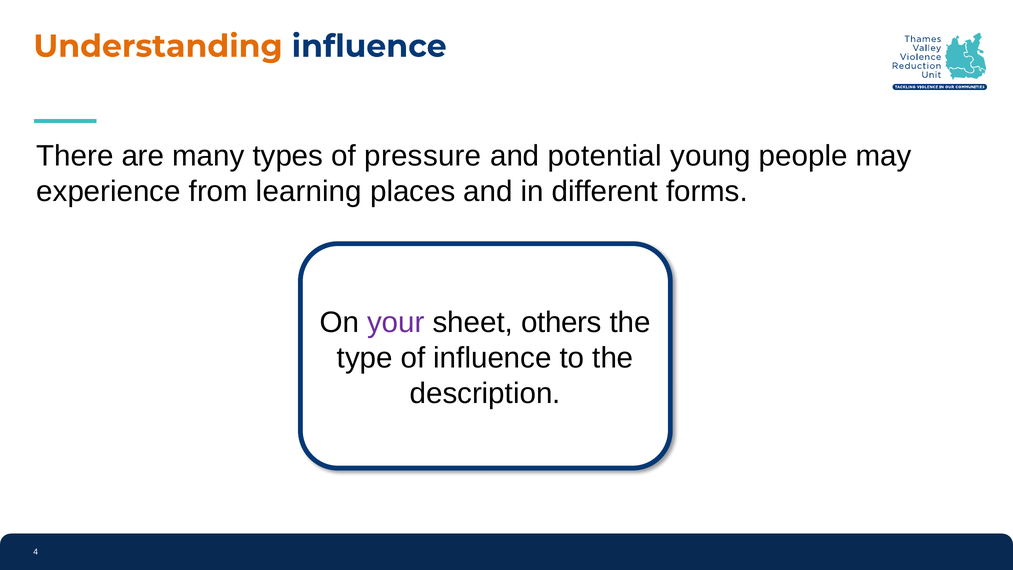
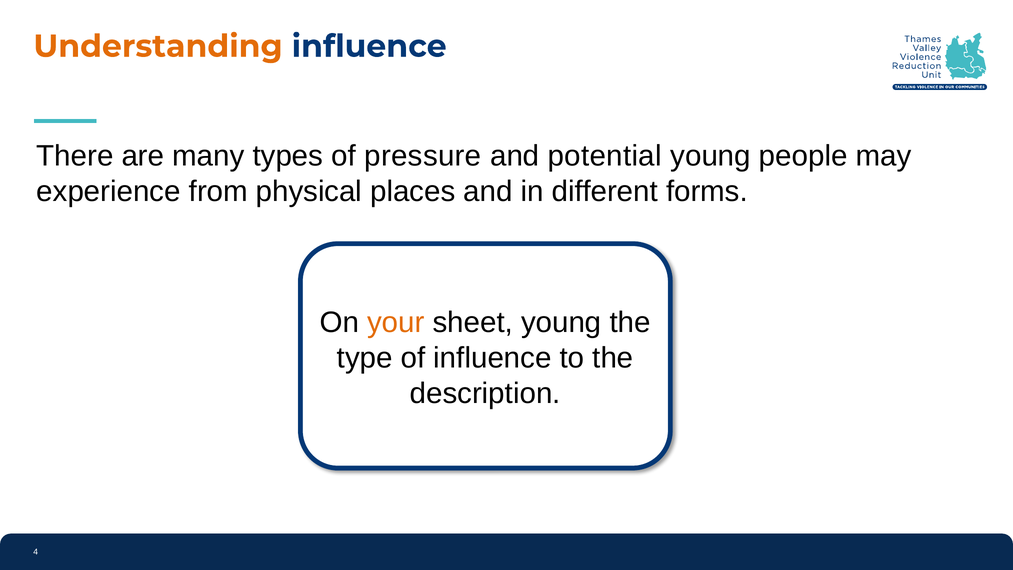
learning: learning -> physical
your colour: purple -> orange
sheet others: others -> young
